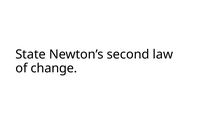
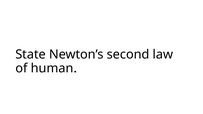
change: change -> human
